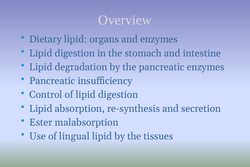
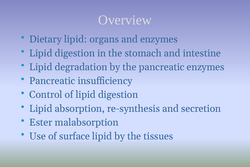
lingual: lingual -> surface
